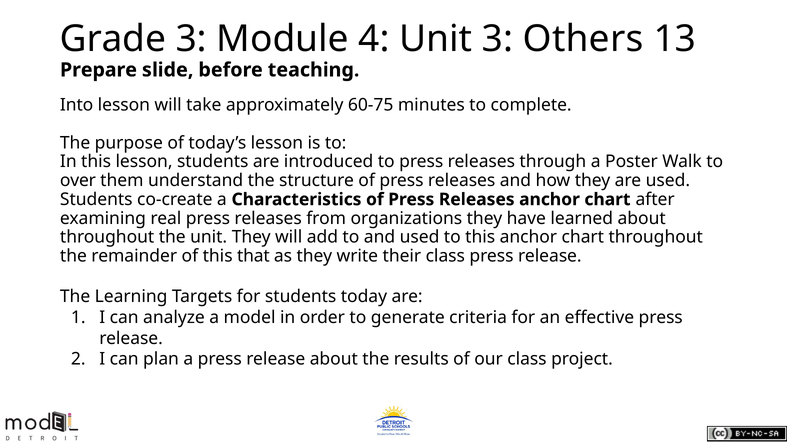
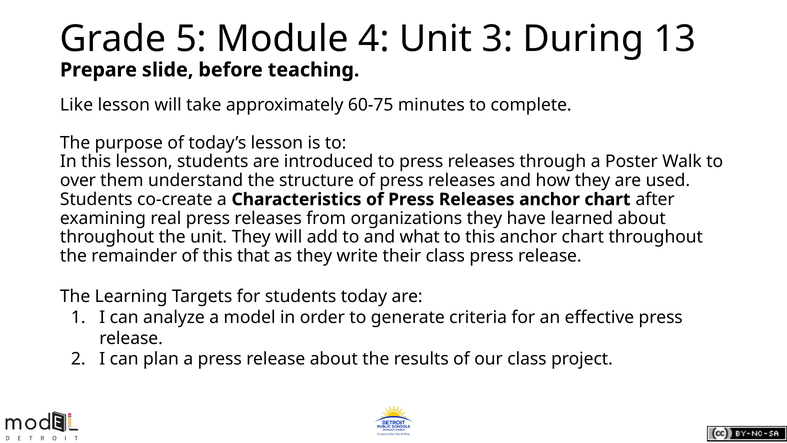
Grade 3: 3 -> 5
Others: Others -> During
Into: Into -> Like
and used: used -> what
